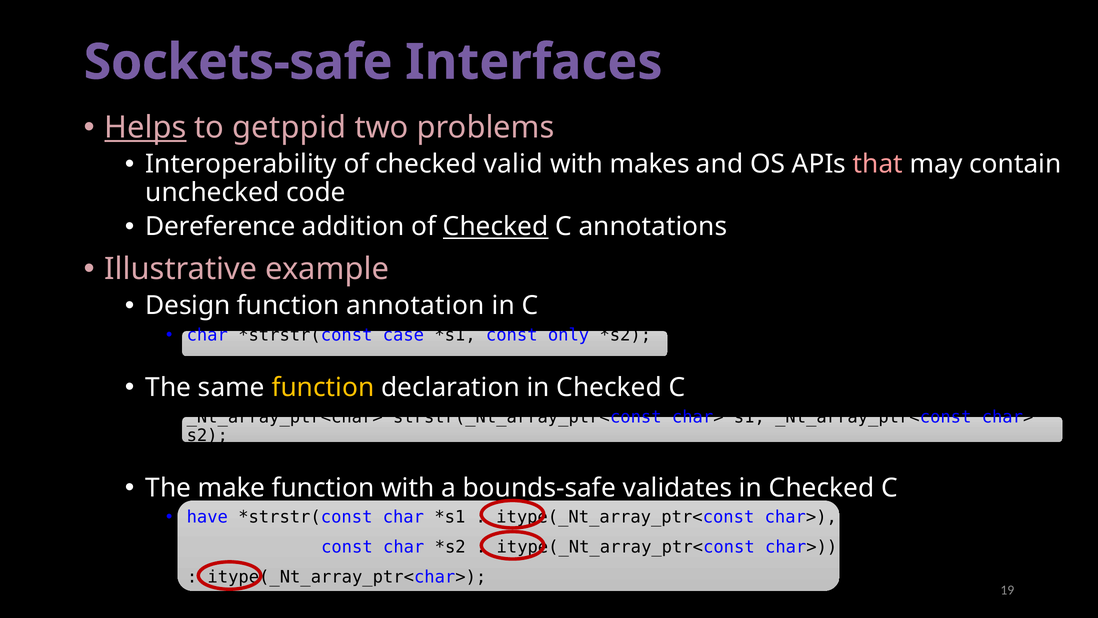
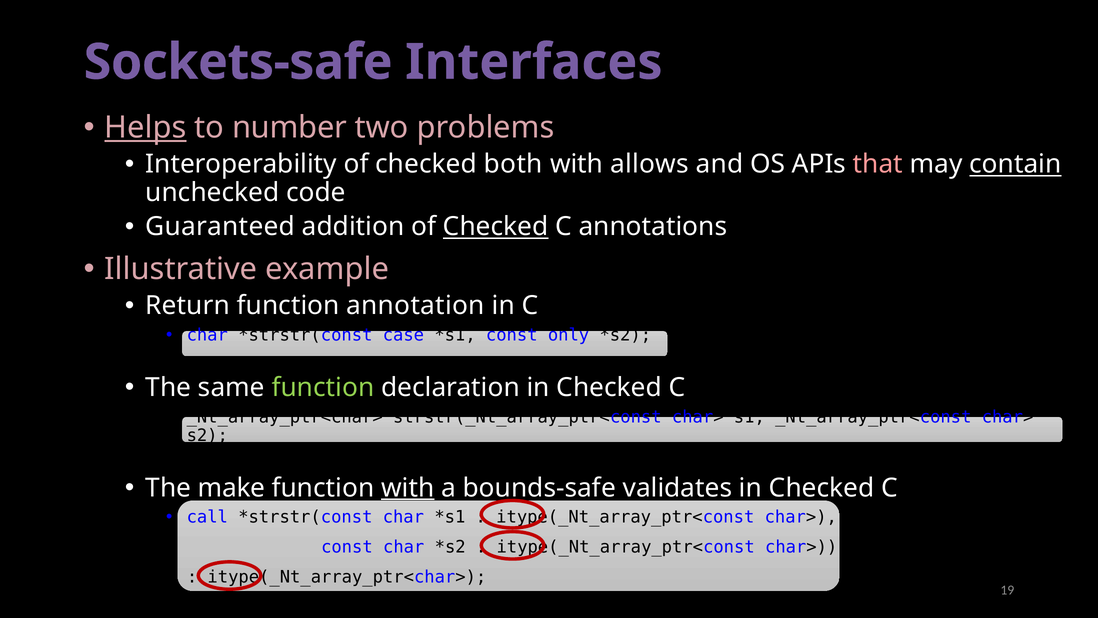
getppid: getppid -> number
valid: valid -> both
makes: makes -> allows
contain underline: none -> present
Dereference: Dereference -> Guaranteed
Design: Design -> Return
function at (323, 387) colour: yellow -> light green
with at (408, 488) underline: none -> present
have: have -> call
